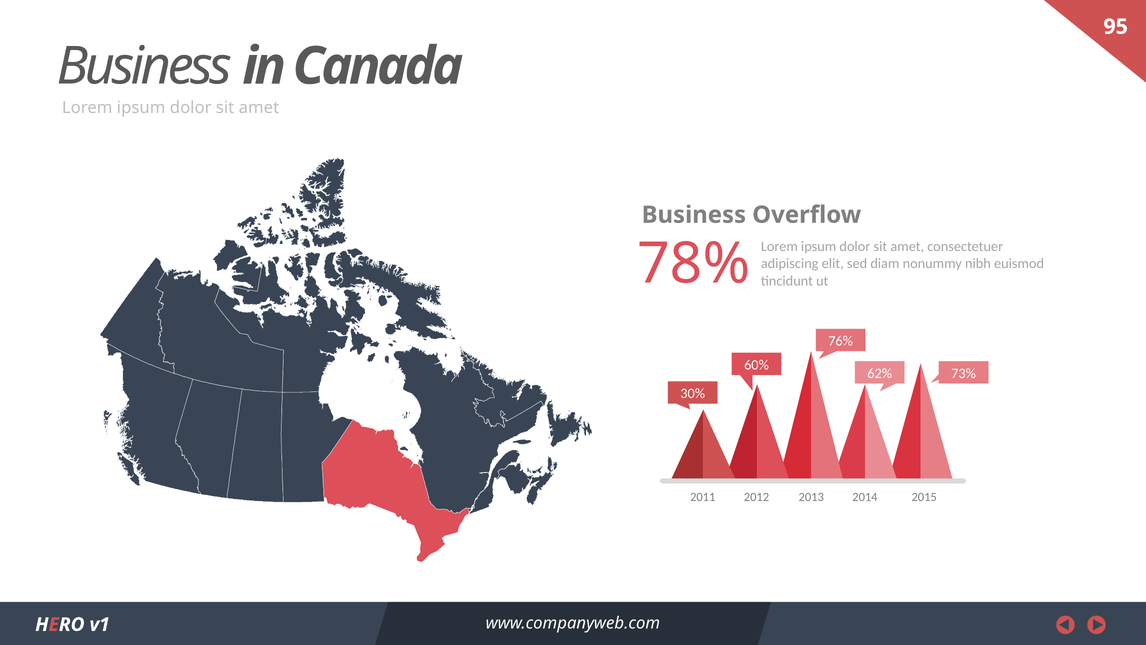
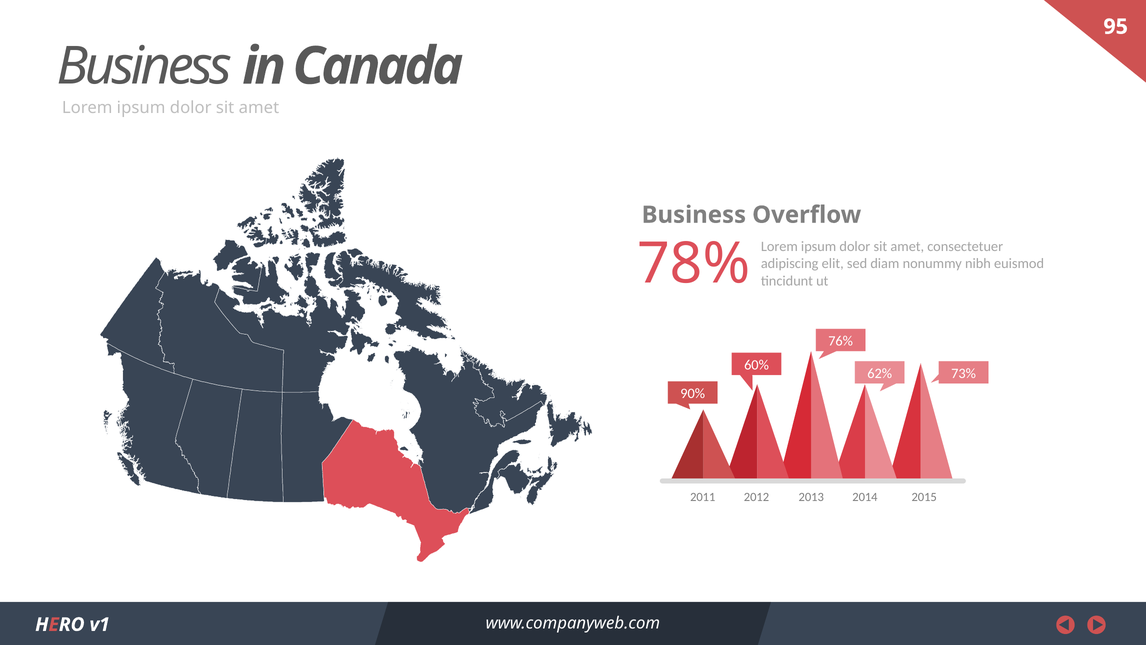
30%: 30% -> 90%
